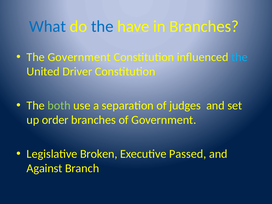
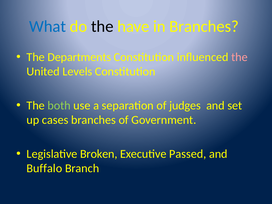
the at (102, 26) colour: blue -> black
The Government: Government -> Departments
the at (239, 57) colour: light blue -> pink
Driver: Driver -> Levels
order: order -> cases
Against: Against -> Buffalo
